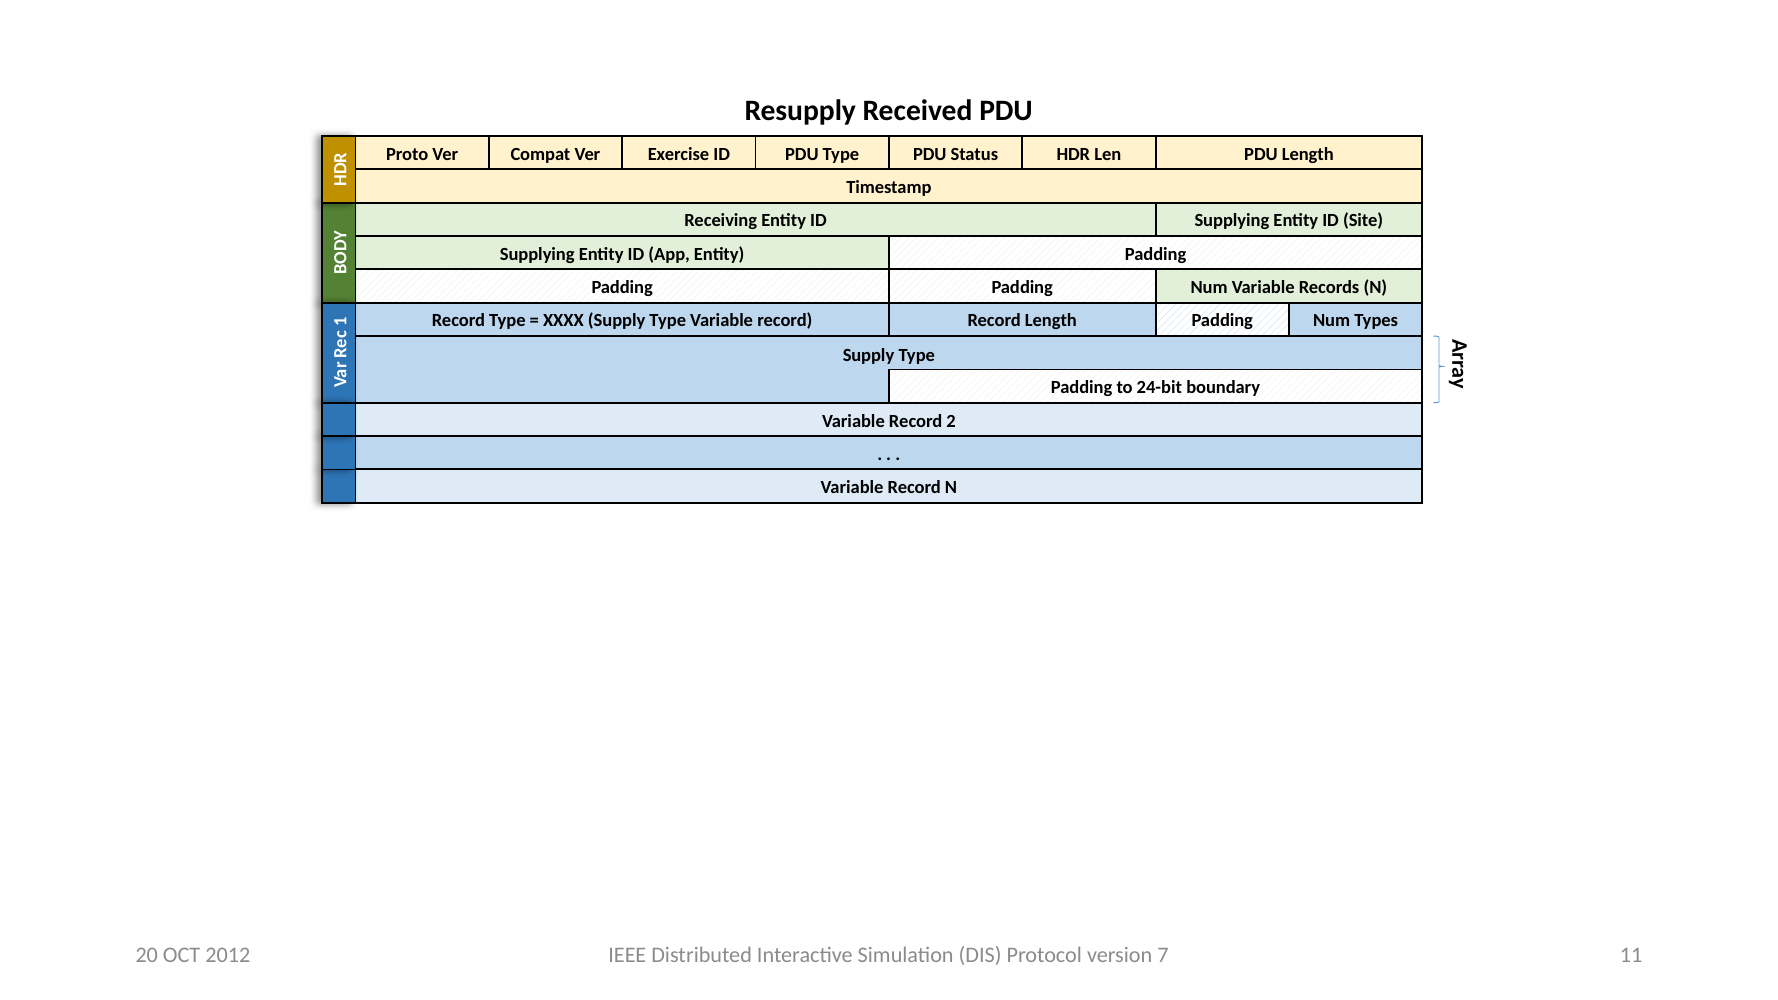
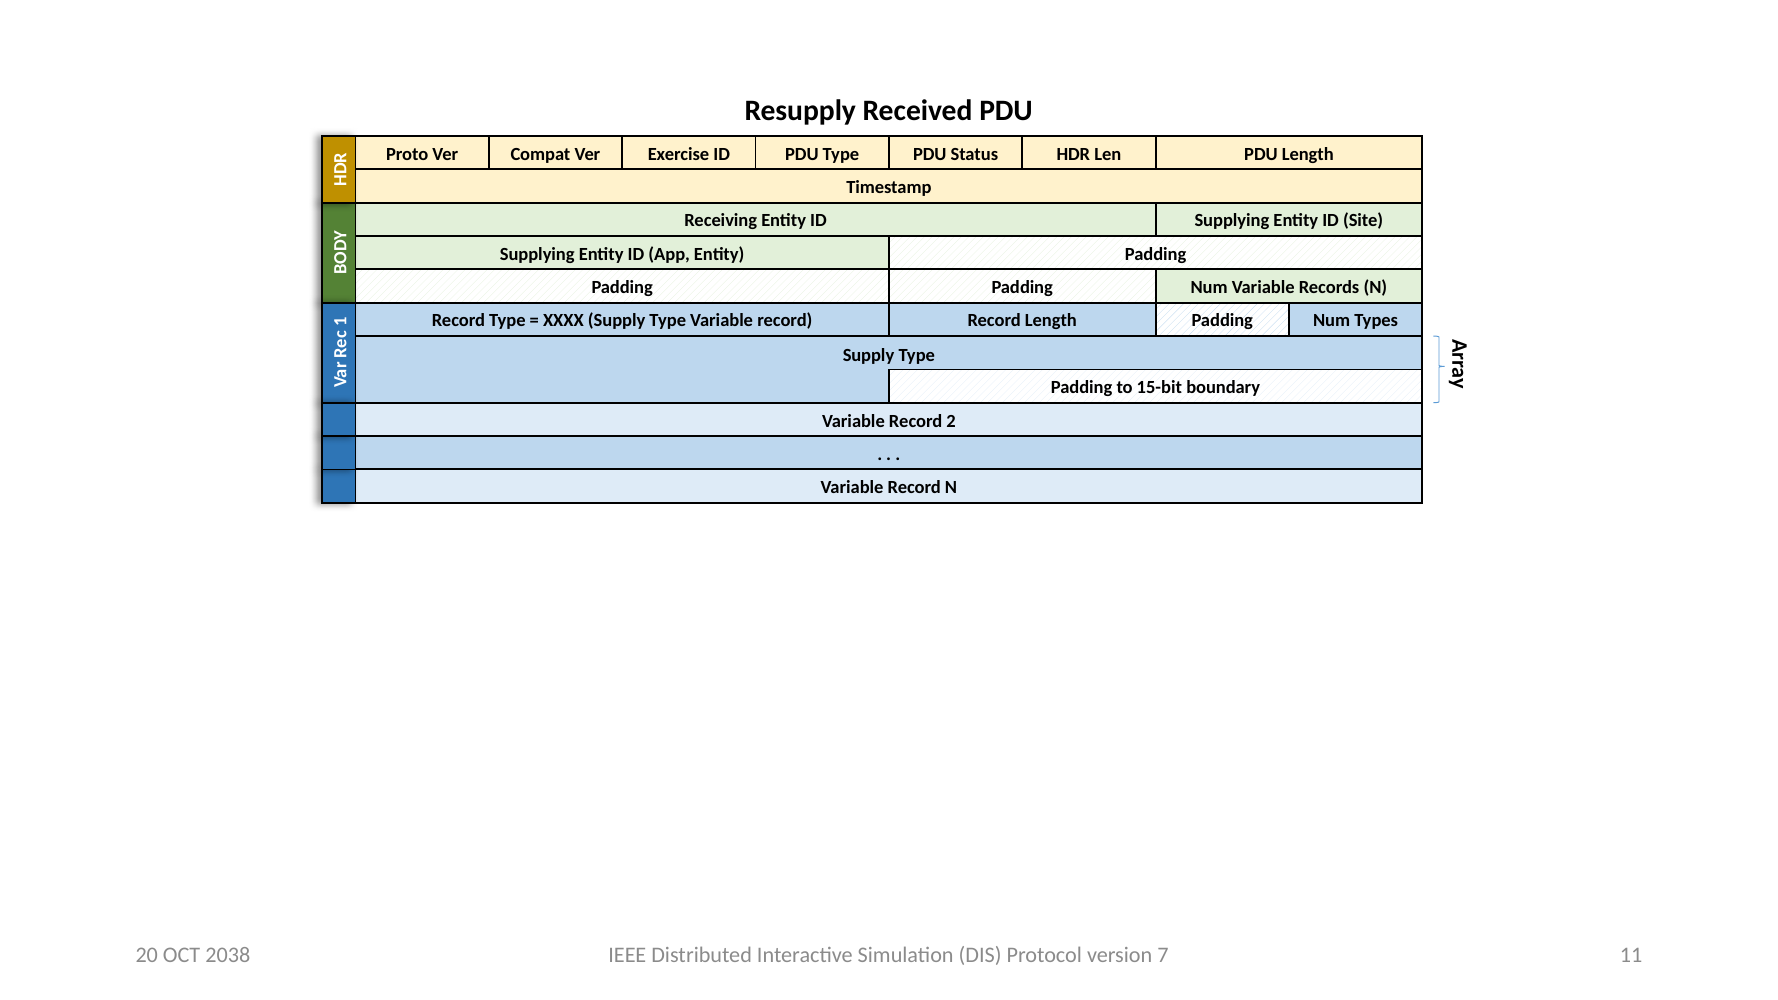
24-bit: 24-bit -> 15-bit
2012: 2012 -> 2038
